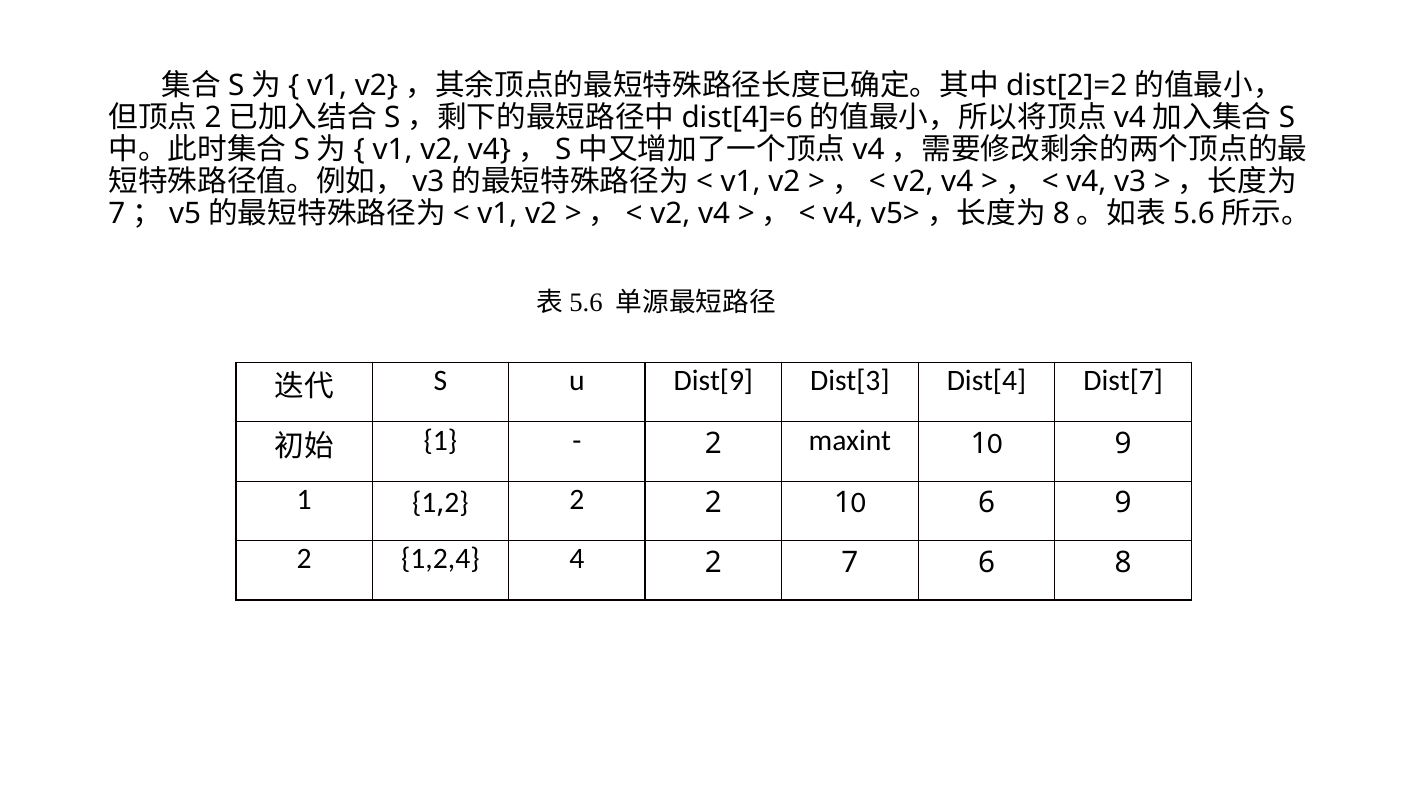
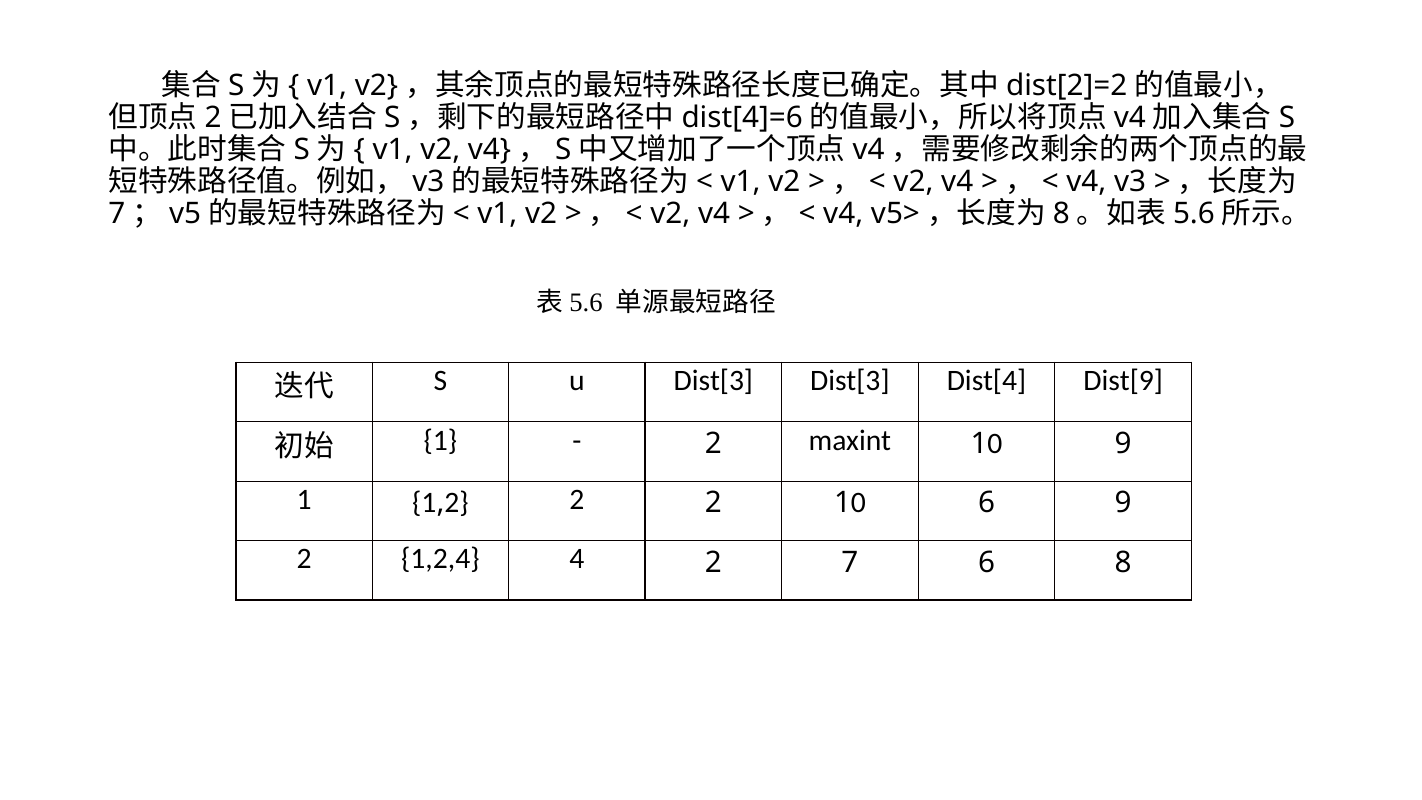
u Dist[9: Dist[9 -> Dist[3
Dist[7: Dist[7 -> Dist[9
